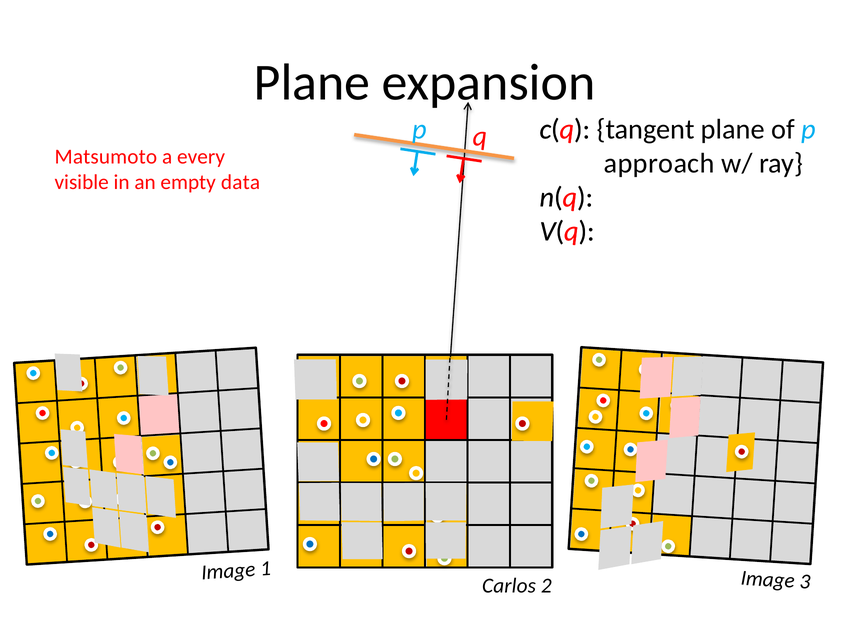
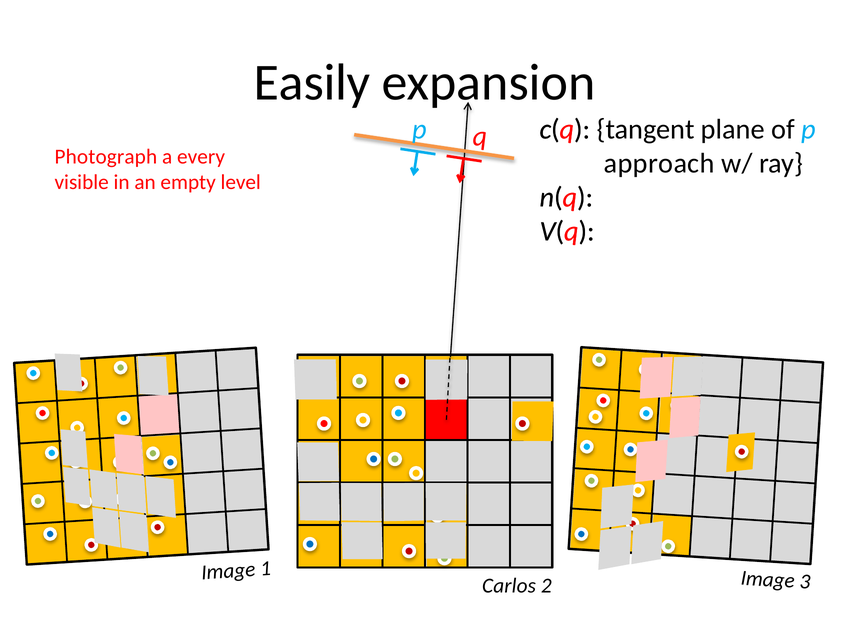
Plane at (312, 82): Plane -> Easily
Matsumoto: Matsumoto -> Photograph
data: data -> level
